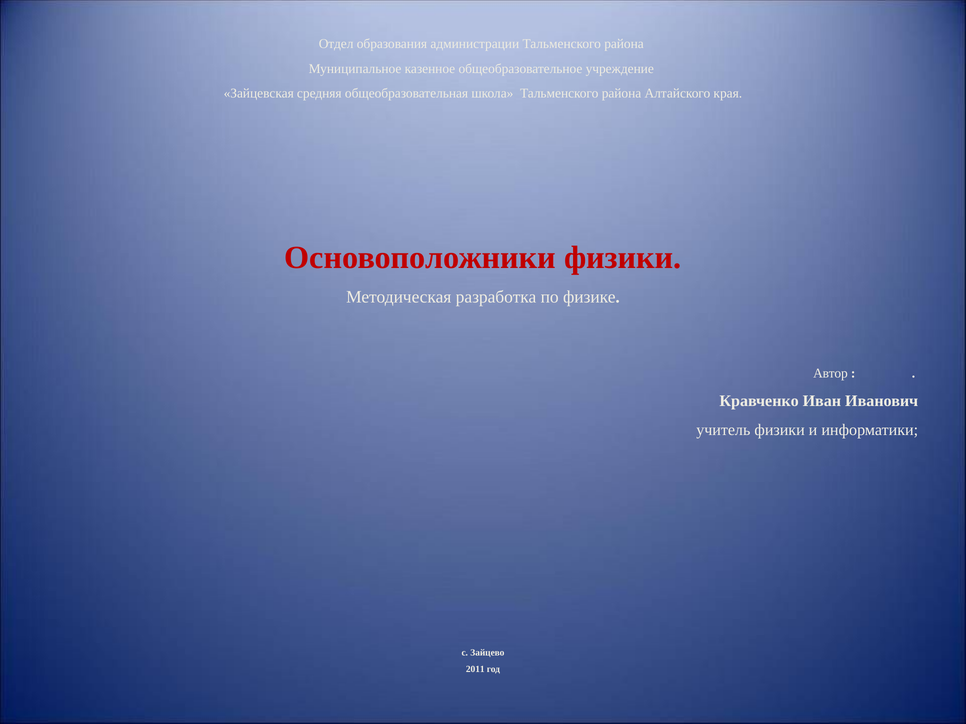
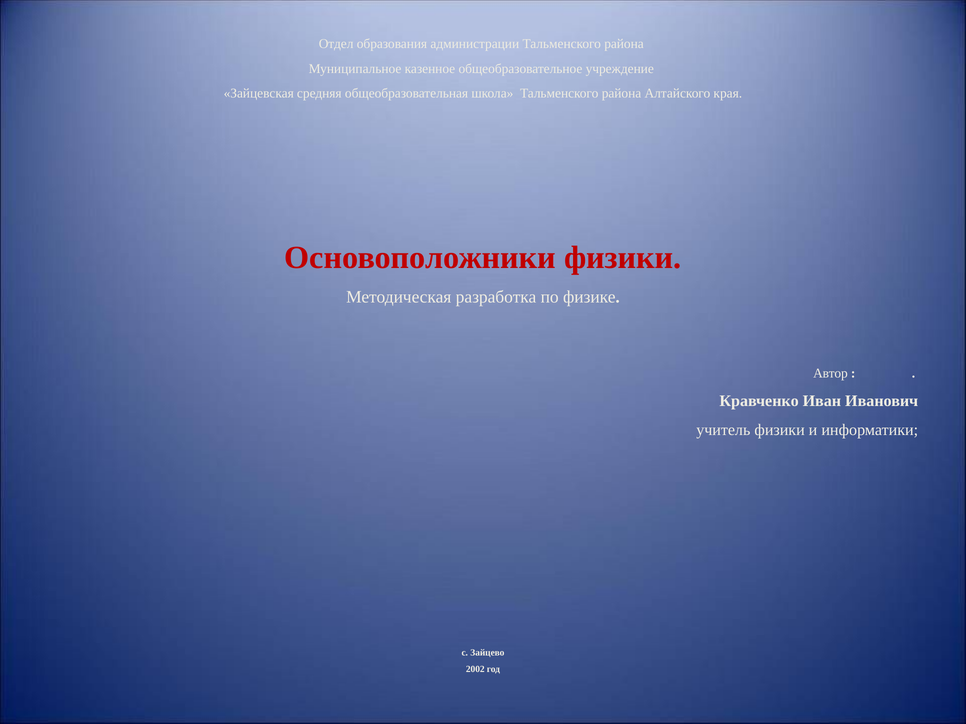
2011: 2011 -> 2002
